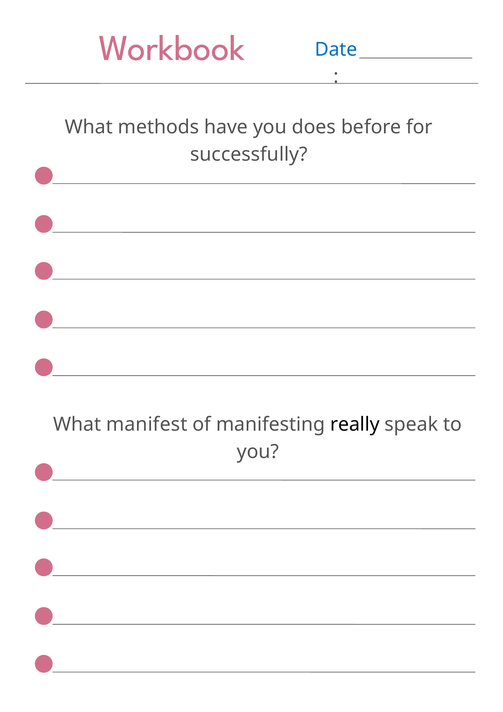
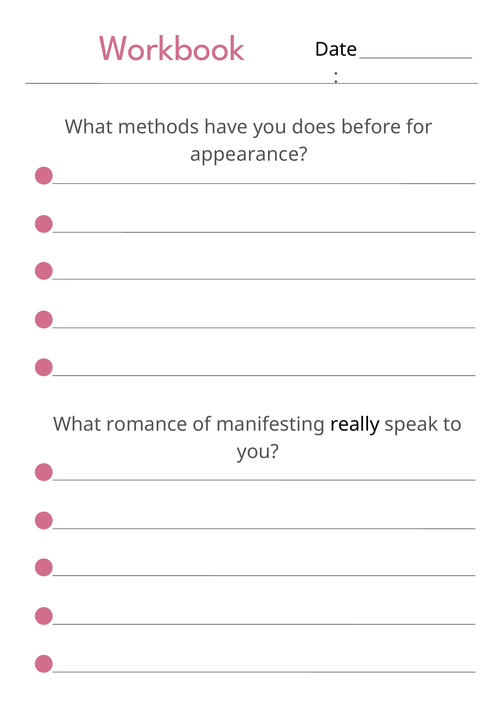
Date colour: blue -> black
successfully: successfully -> appearance
manifest: manifest -> romance
